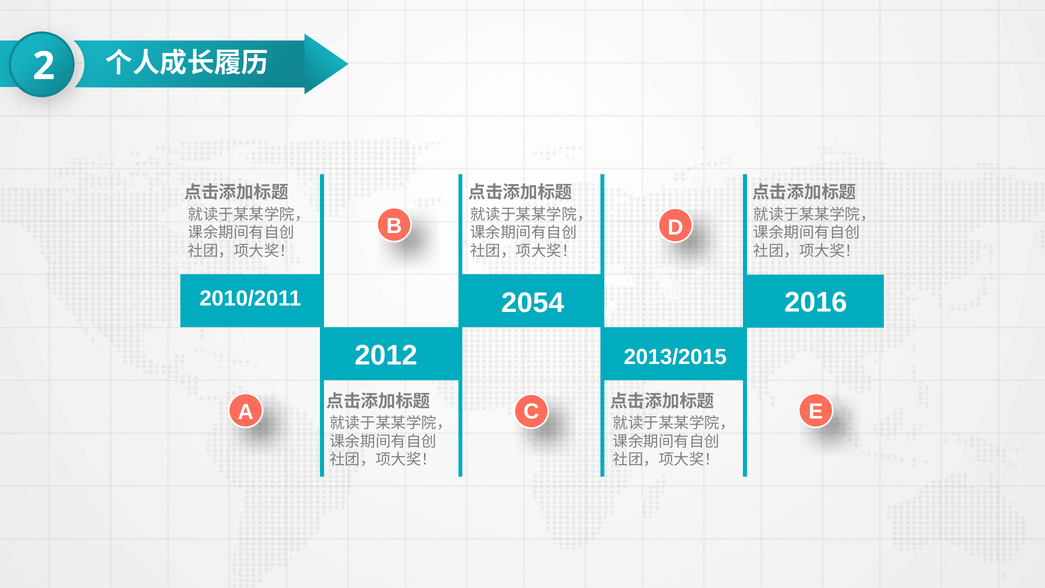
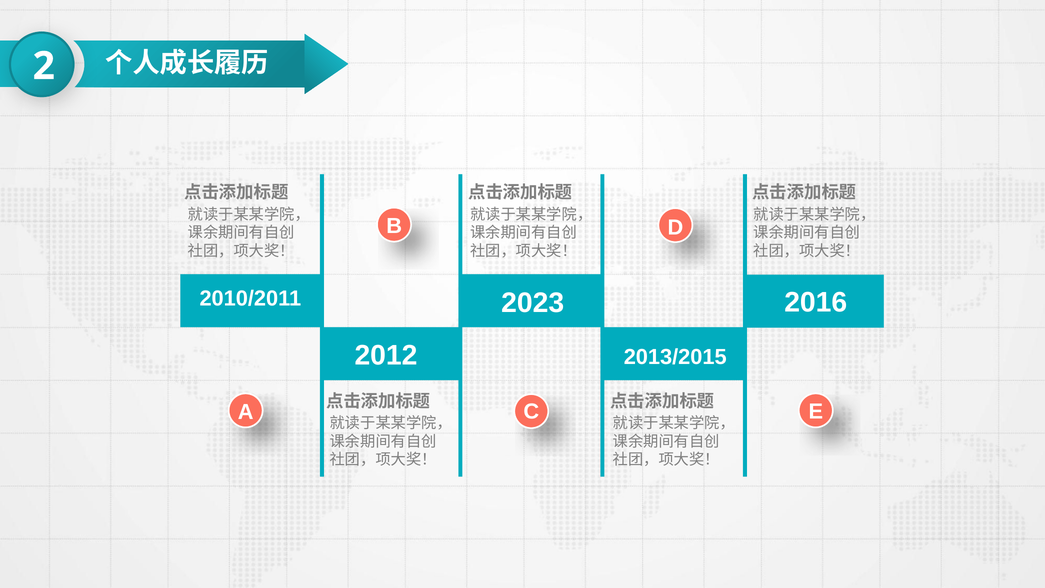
2054: 2054 -> 2023
